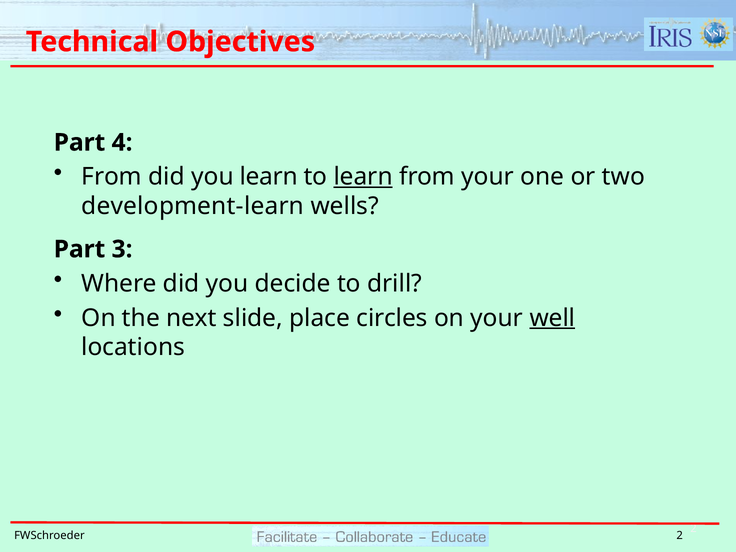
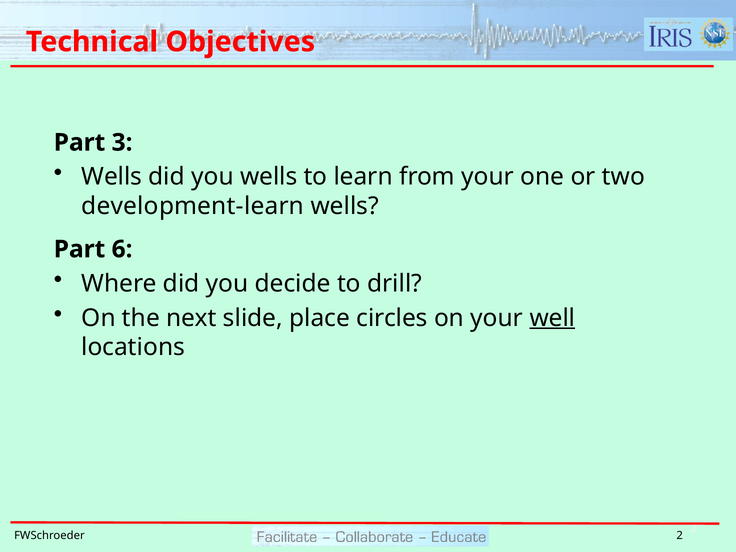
4: 4 -> 3
From at (112, 177): From -> Wells
you learn: learn -> wells
learn at (363, 177) underline: present -> none
3: 3 -> 6
